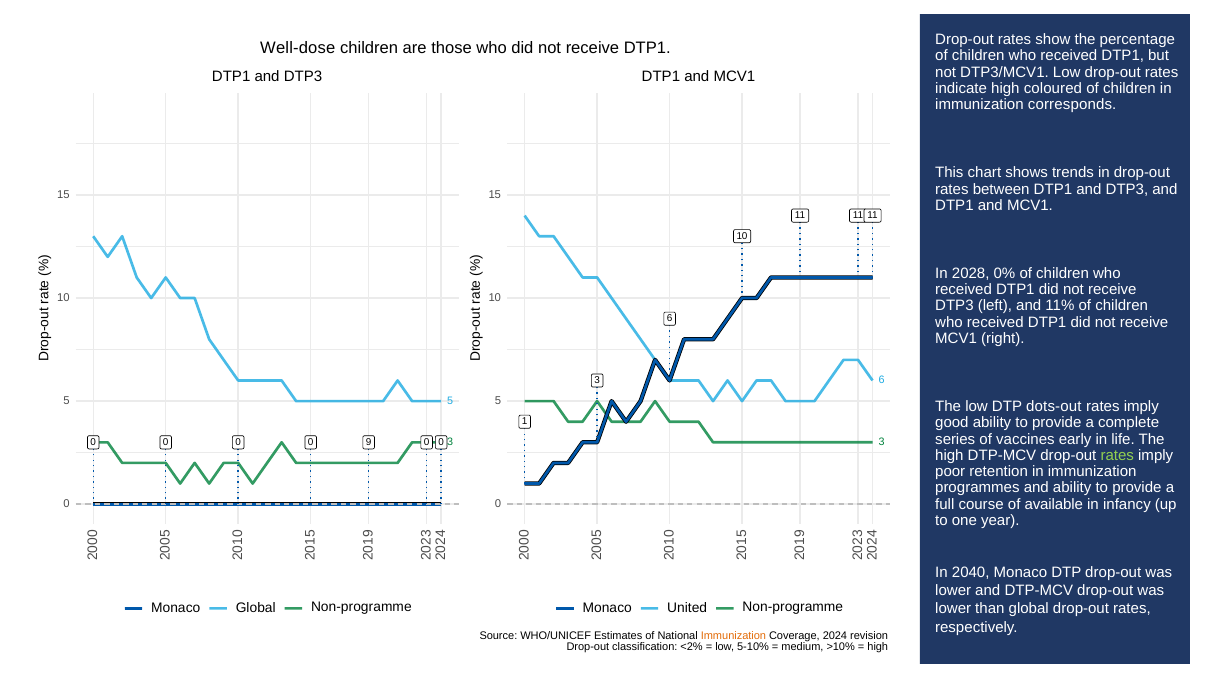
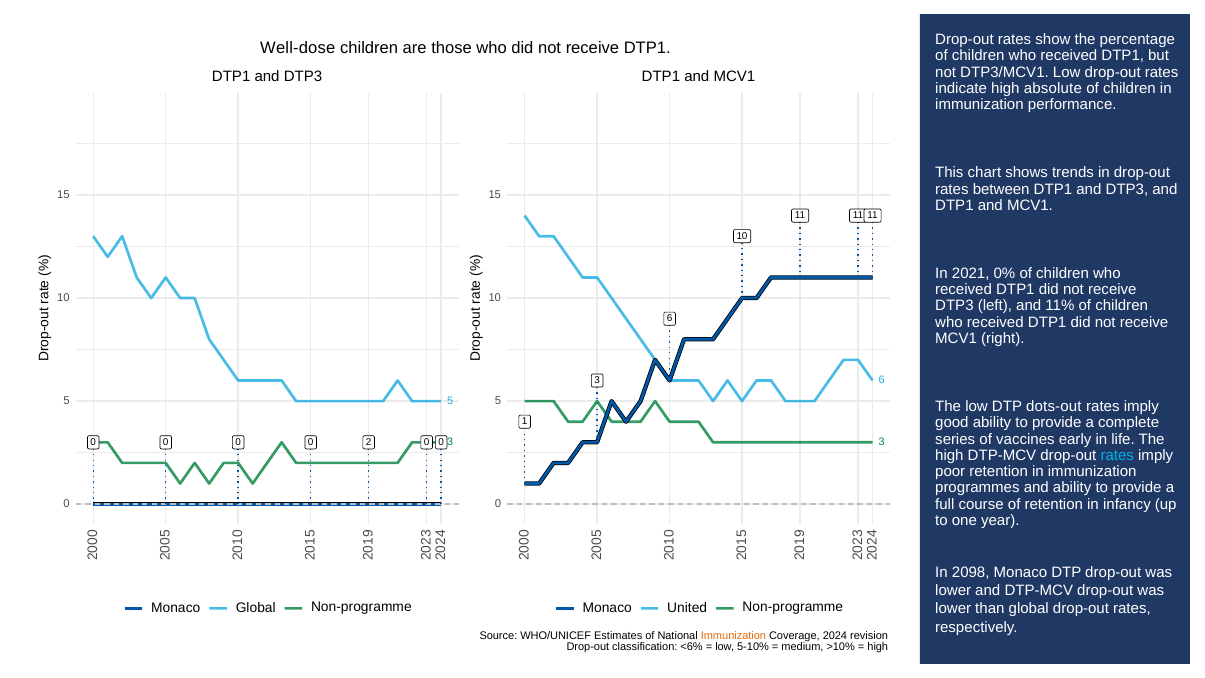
coloured: coloured -> absolute
corresponds: corresponds -> performance
2028: 2028 -> 2021
9 at (369, 442): 9 -> 2
rates at (1117, 455) colour: light green -> light blue
of available: available -> retention
2040: 2040 -> 2098
<2%: <2% -> <6%
